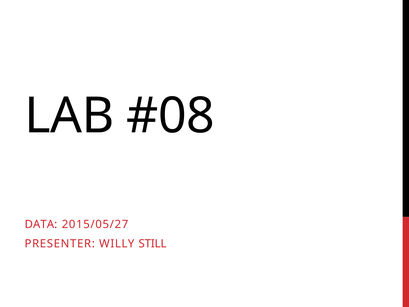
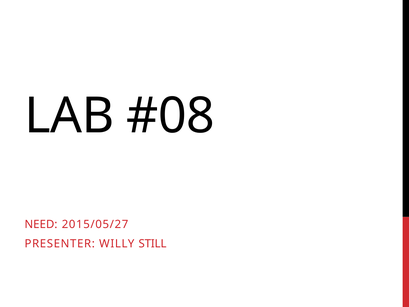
DATA: DATA -> NEED
